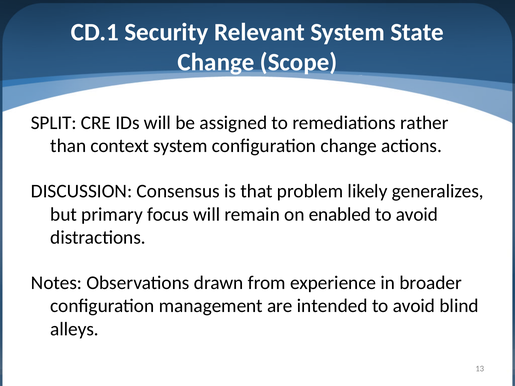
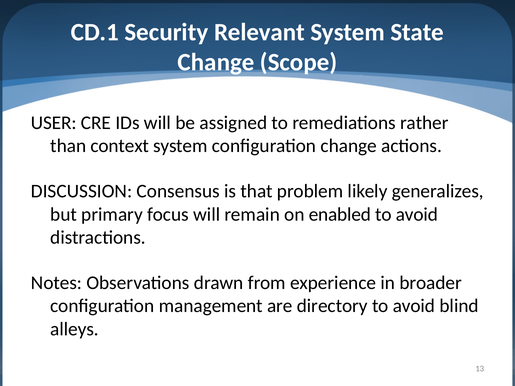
SPLIT: SPLIT -> USER
intended: intended -> directory
